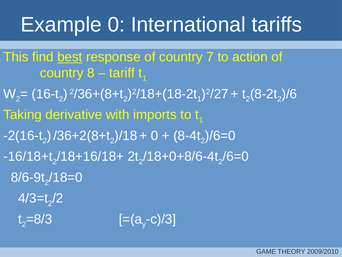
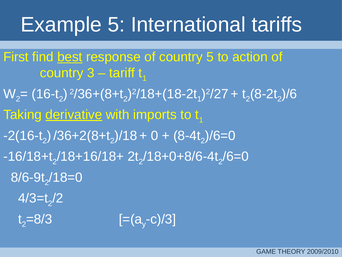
Example 0: 0 -> 5
This: This -> First
country 7: 7 -> 5
8: 8 -> 3
derivative underline: none -> present
